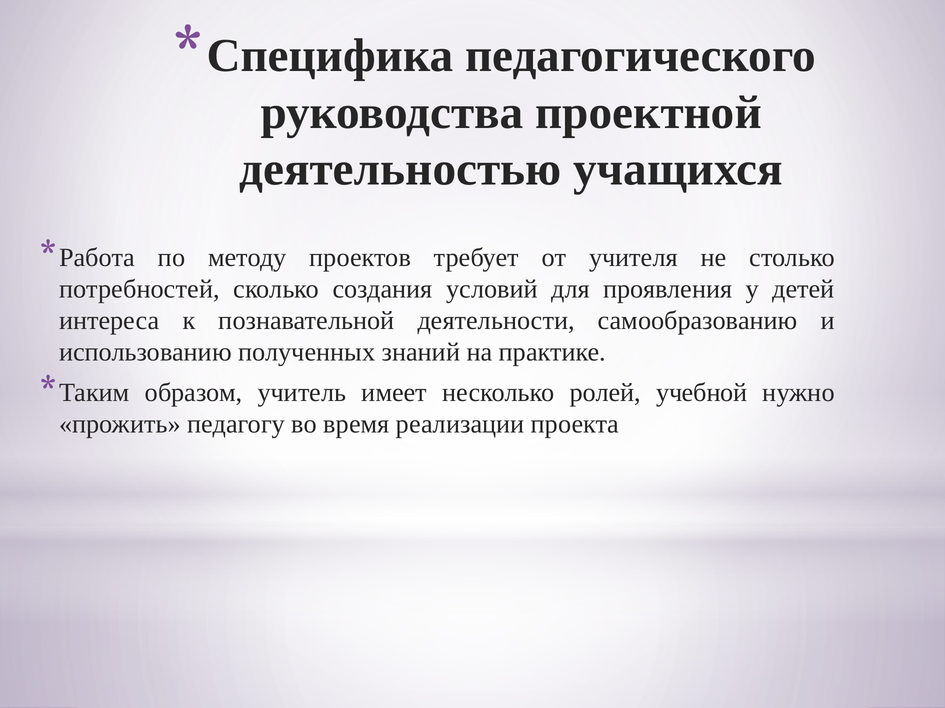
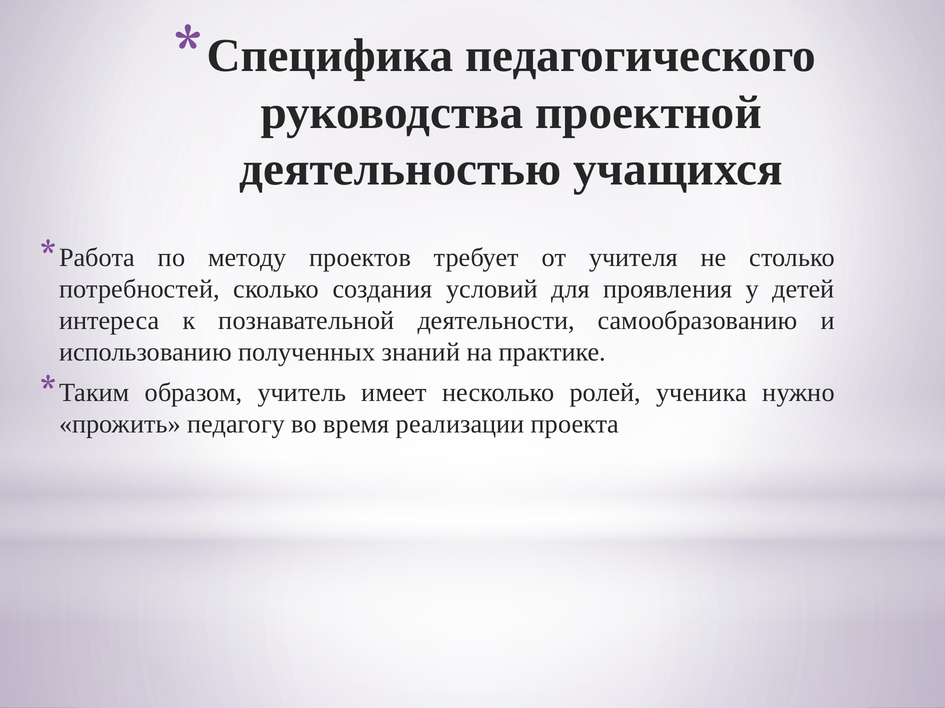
учебной: учебной -> ученика
